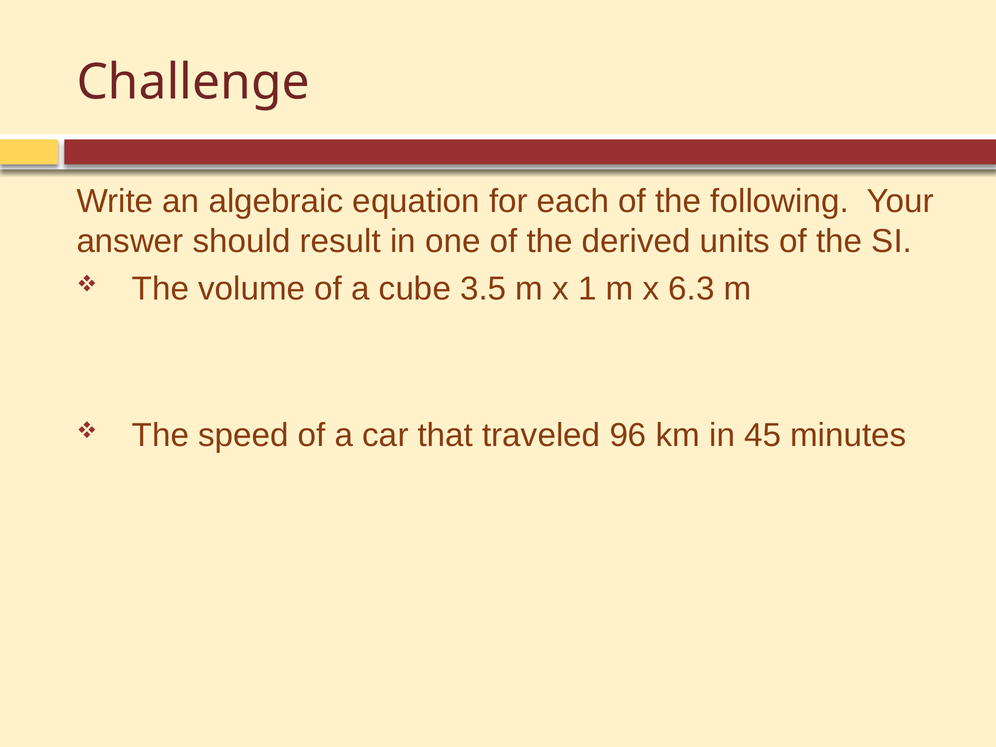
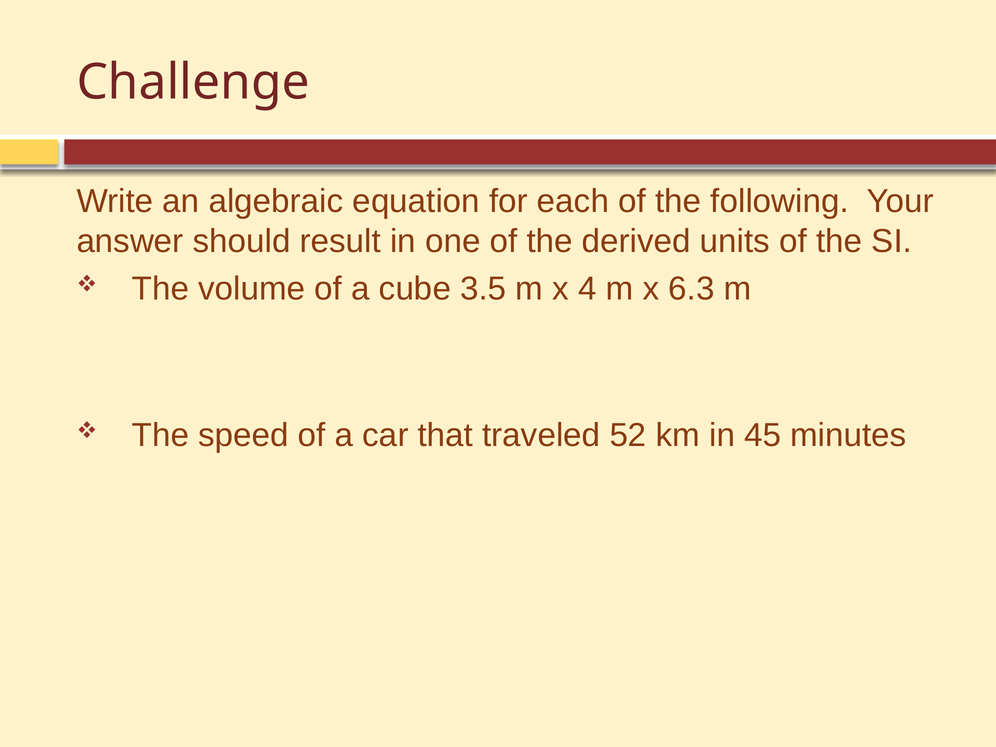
1: 1 -> 4
96: 96 -> 52
